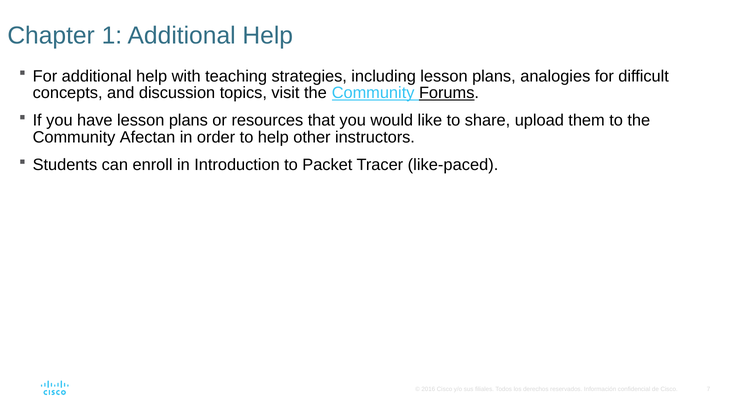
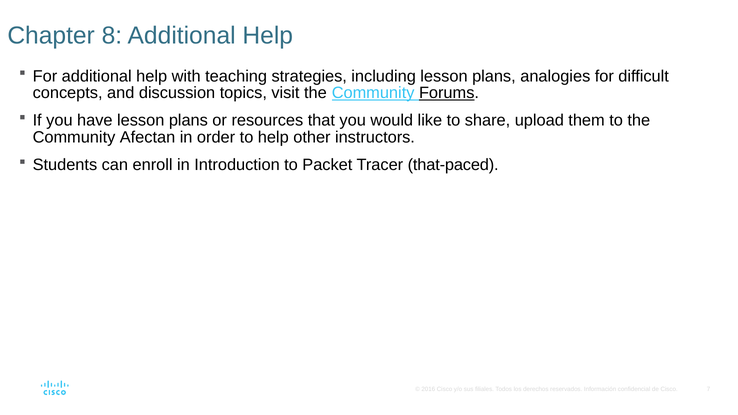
1: 1 -> 8
like-paced: like-paced -> that-paced
